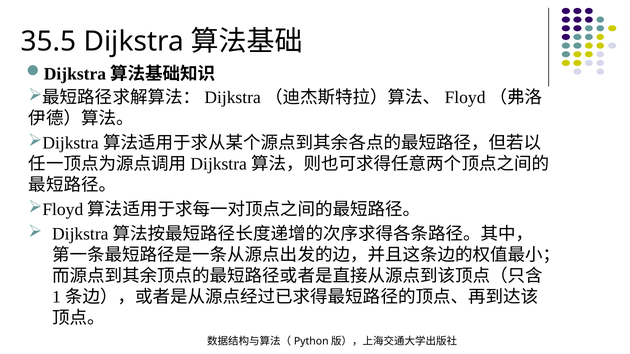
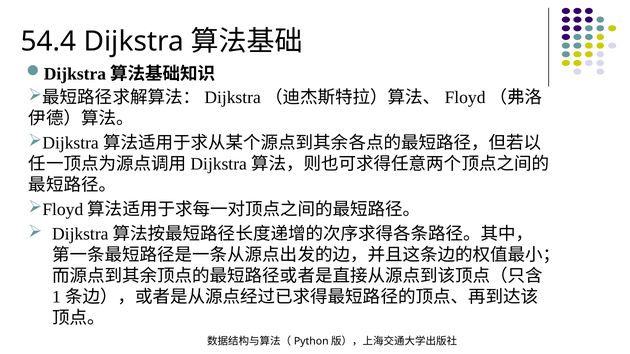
35.5: 35.5 -> 54.4
